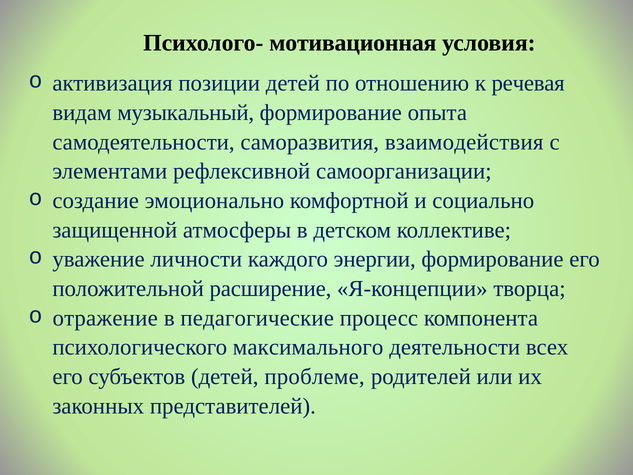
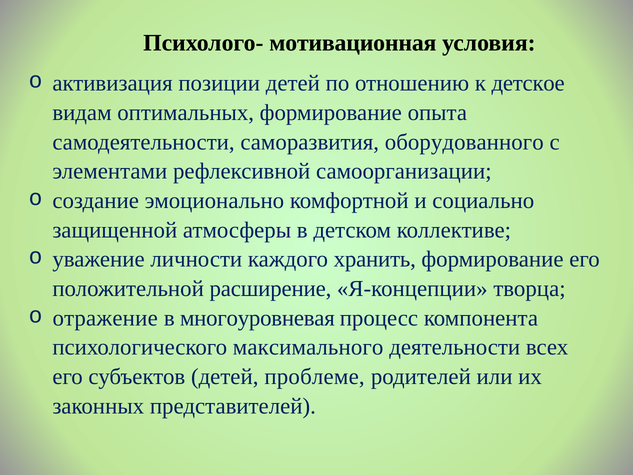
речевая: речевая -> детское
музыкальный: музыкальный -> оптимальных
взаимодействия: взаимодействия -> оборудованного
энергии: энергии -> хранить
педагогические: педагогические -> многоуровневая
